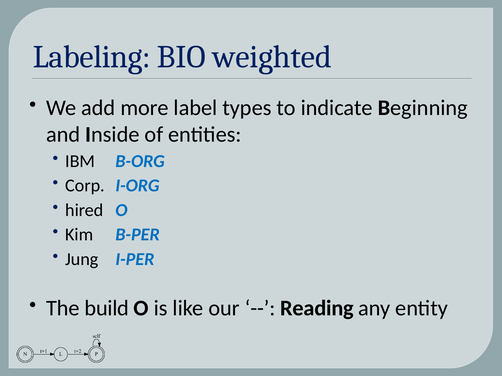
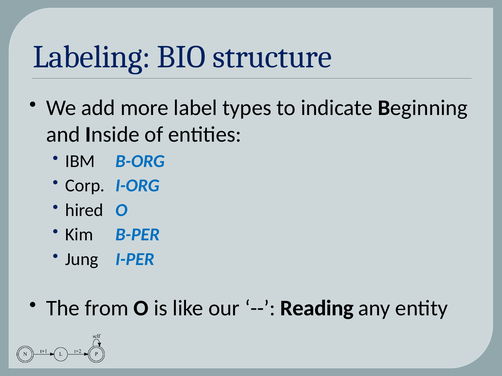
weighted: weighted -> structure
build: build -> from
